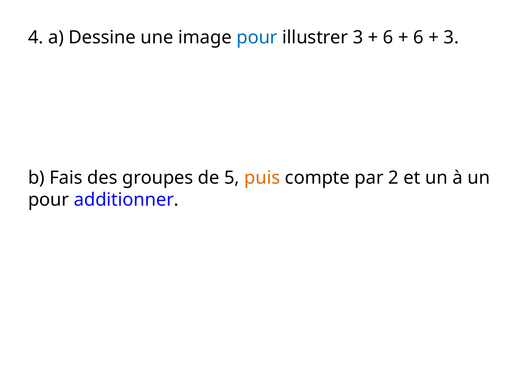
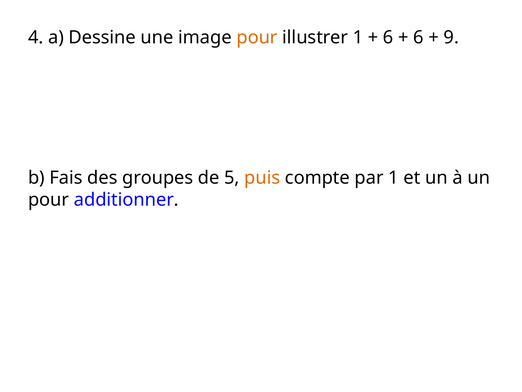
pour at (257, 37) colour: blue -> orange
illustrer 3: 3 -> 1
3 at (451, 37): 3 -> 9
par 2: 2 -> 1
